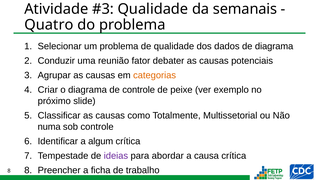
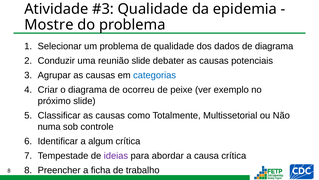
semanais: semanais -> epidemia
Quatro: Quatro -> Mostre
reunião fator: fator -> slide
categorias colour: orange -> blue
de controle: controle -> ocorreu
